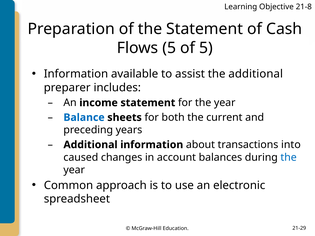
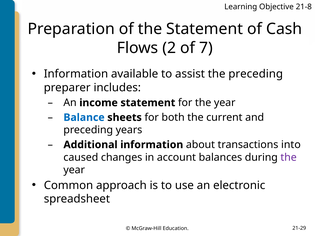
Flows 5: 5 -> 2
of 5: 5 -> 7
the additional: additional -> preceding
the at (289, 157) colour: blue -> purple
